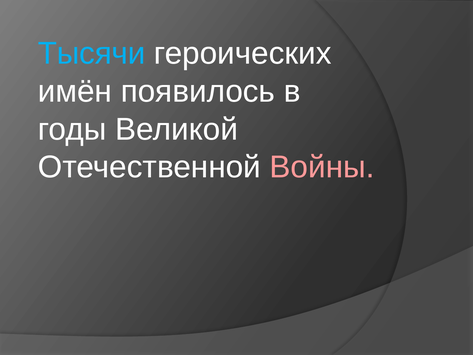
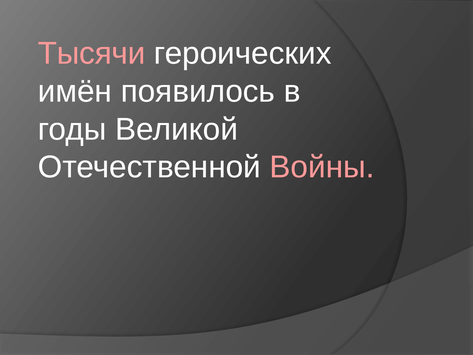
Тысячи colour: light blue -> pink
